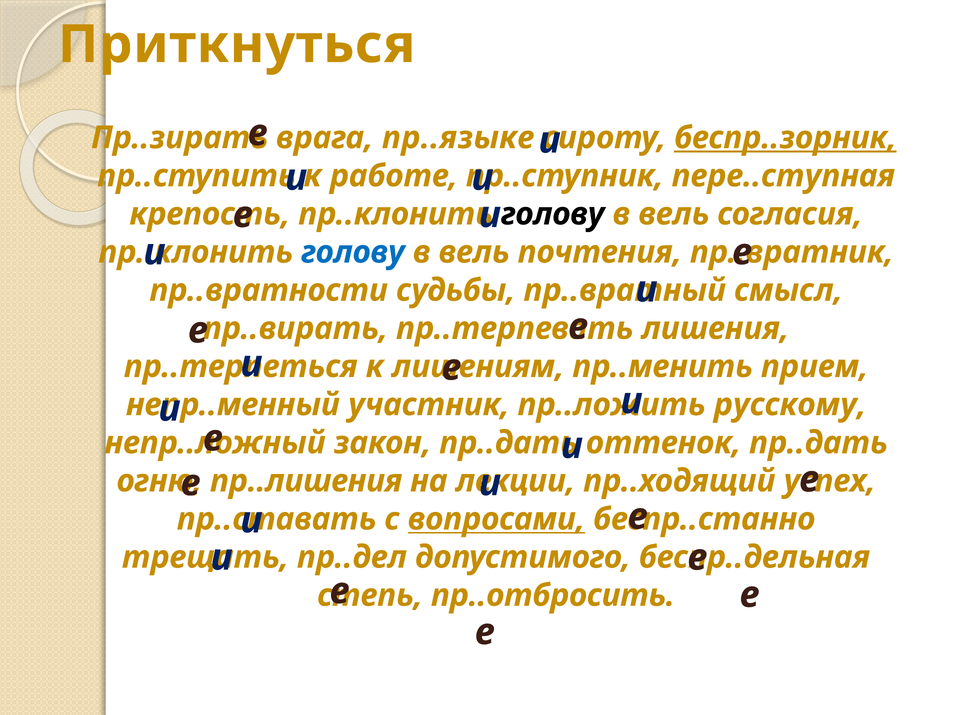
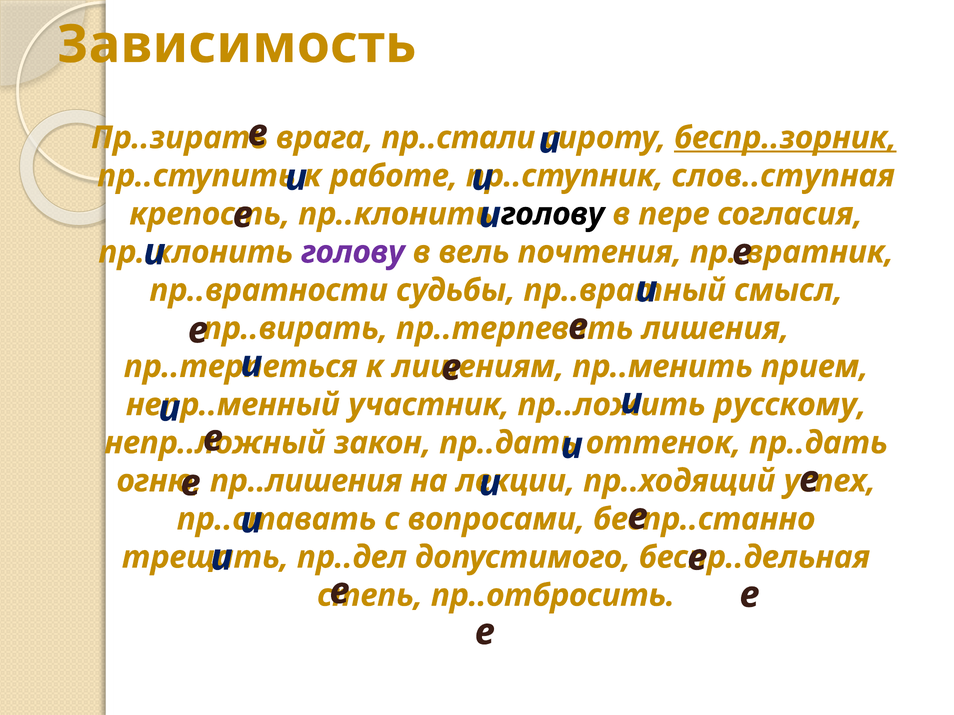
Приткнуться: Приткнуться -> Зависимость
пр..языке: пр..языке -> пр..стали
пере..ступная: пере..ступная -> слов..ступная
вель at (674, 214): вель -> пере
голову at (353, 252) colour: blue -> purple
вопросами underline: present -> none
